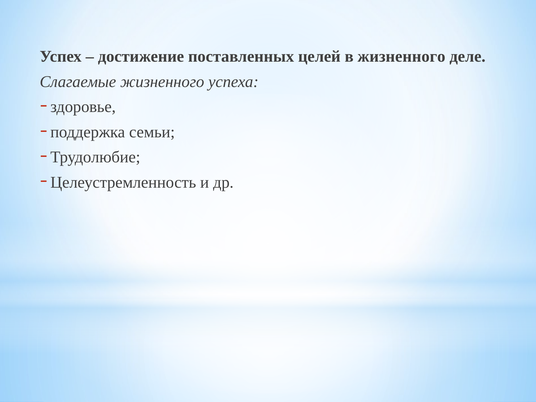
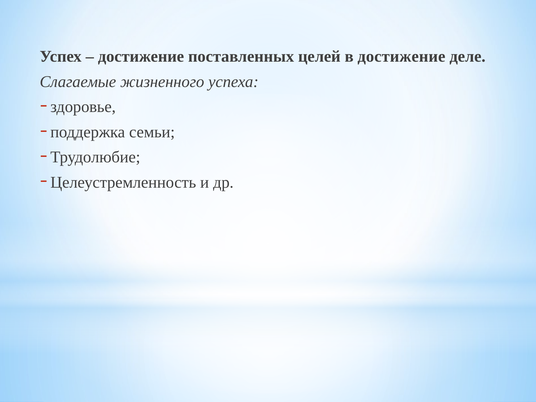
в жизненного: жизненного -> достижение
